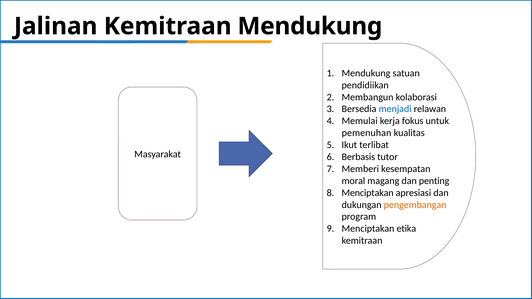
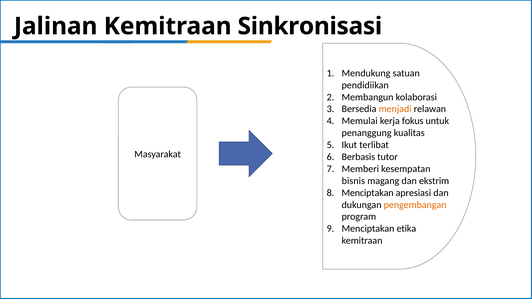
Mendukung at (310, 26): Mendukung -> Sinkronisasi
menjadi colour: blue -> orange
pemenuhan: pemenuhan -> penanggung
moral: moral -> bisnis
penting: penting -> ekstrim
